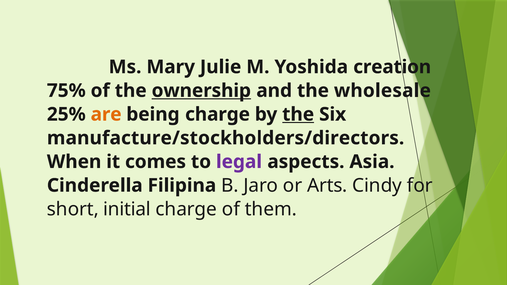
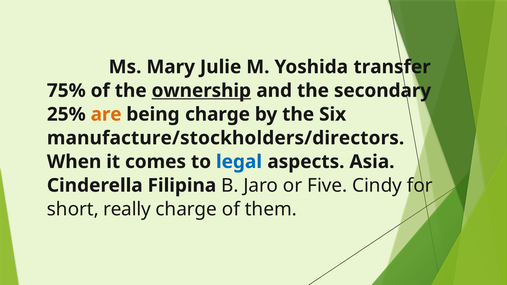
creation: creation -> transfer
wholesale: wholesale -> secondary
the at (298, 114) underline: present -> none
legal colour: purple -> blue
Arts: Arts -> Five
initial: initial -> really
